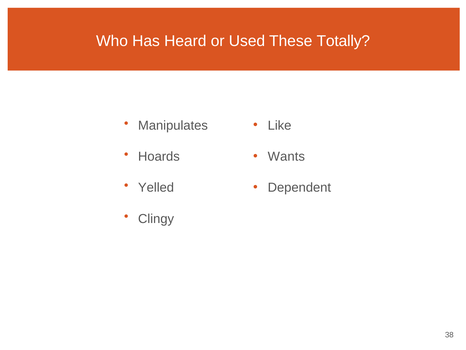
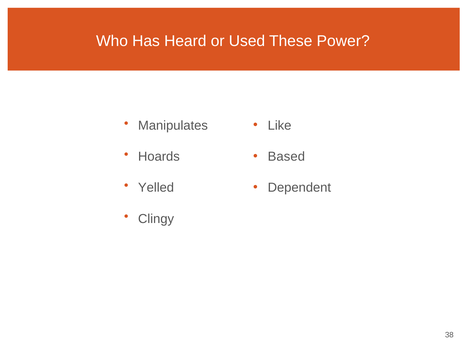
Totally: Totally -> Power
Wants: Wants -> Based
